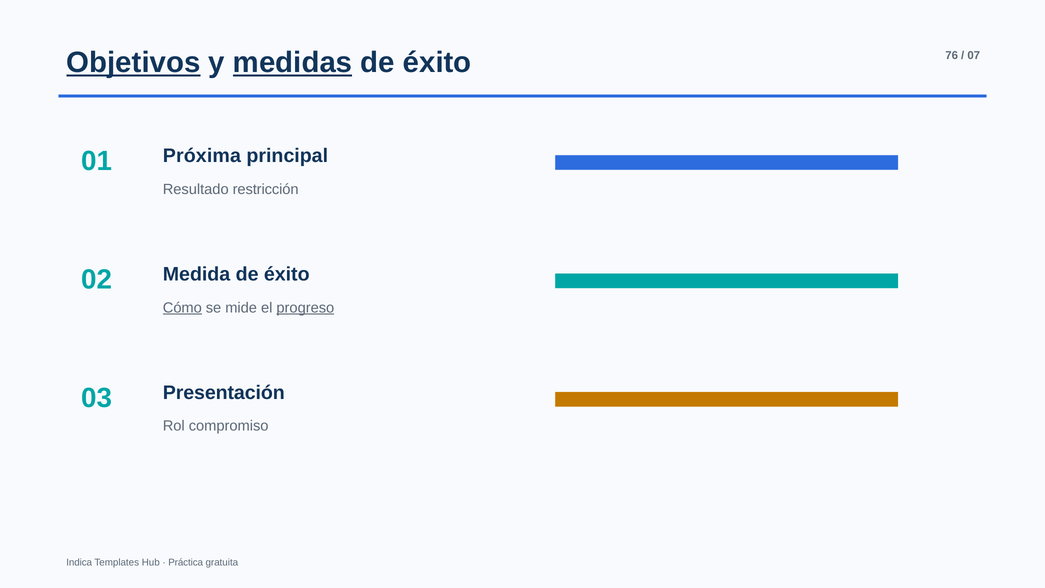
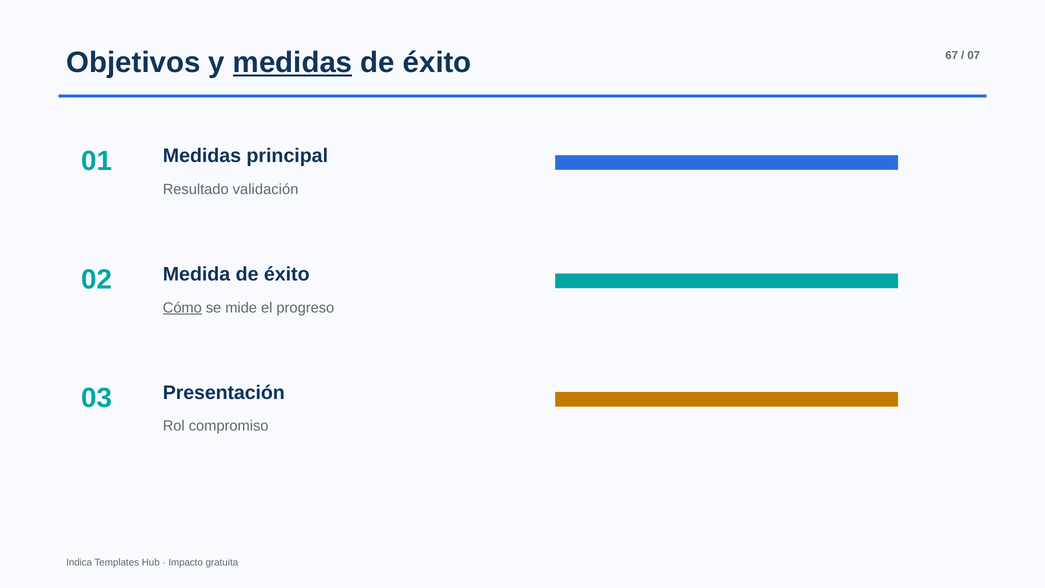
Objetivos underline: present -> none
76: 76 -> 67
01 Próxima: Próxima -> Medidas
restricción: restricción -> validación
progreso underline: present -> none
Práctica: Práctica -> Impacto
